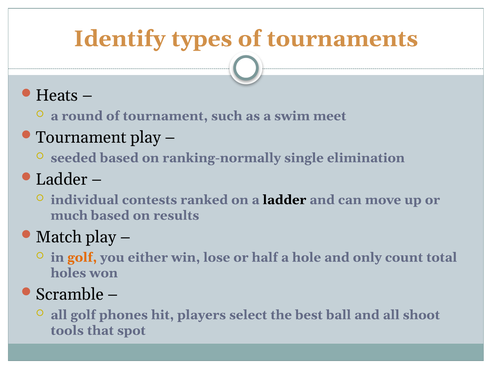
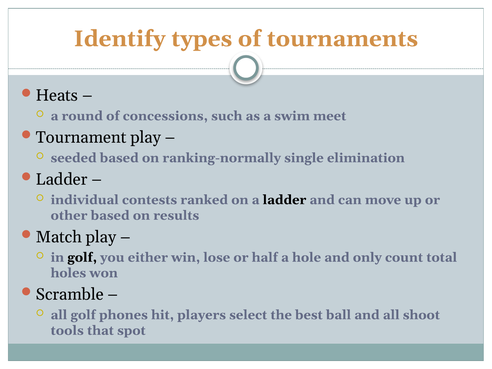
of tournament: tournament -> concessions
much: much -> other
golf at (82, 257) colour: orange -> black
